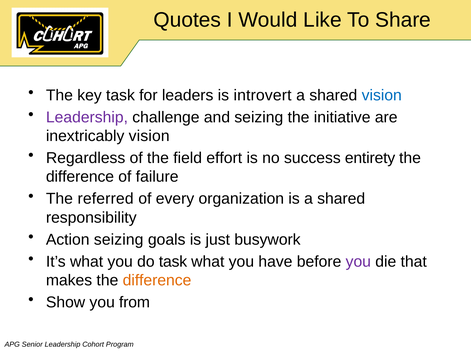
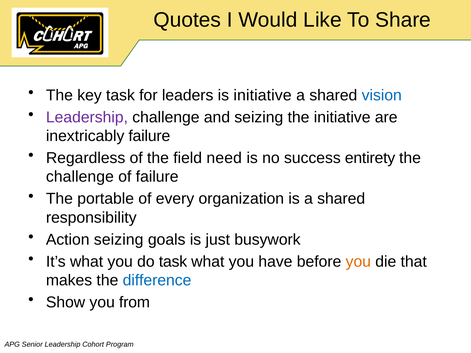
is introvert: introvert -> initiative
inextricably vision: vision -> failure
effort: effort -> need
difference at (80, 177): difference -> challenge
referred: referred -> portable
you at (358, 262) colour: purple -> orange
difference at (157, 281) colour: orange -> blue
